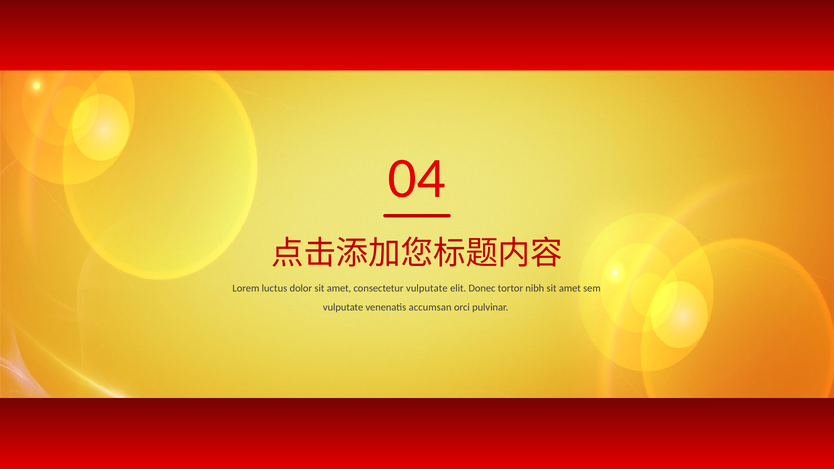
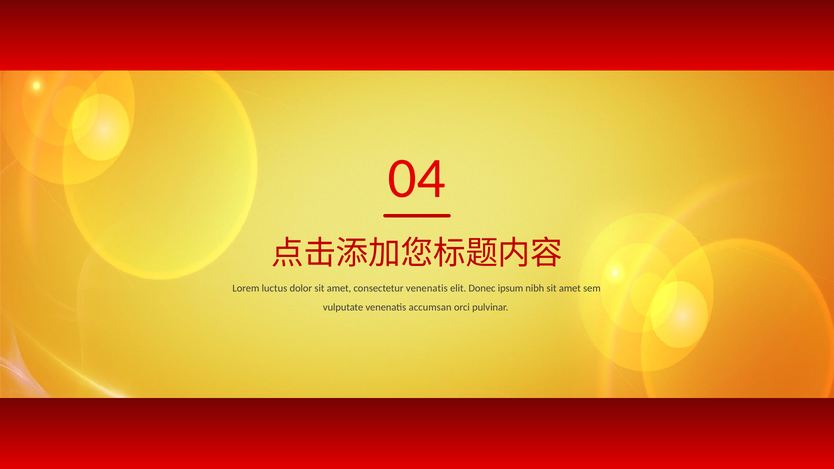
consectetur vulputate: vulputate -> venenatis
tortor: tortor -> ipsum
